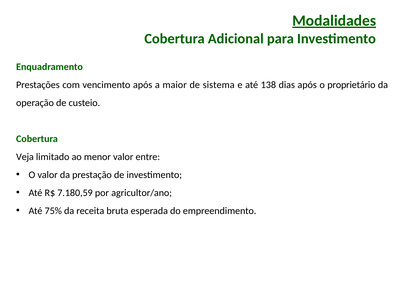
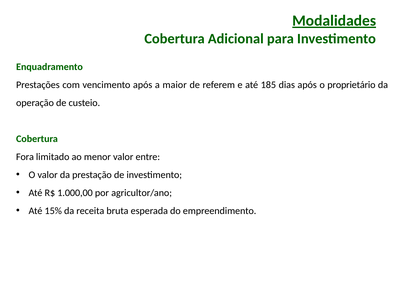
sistema: sistema -> referem
138: 138 -> 185
Veja: Veja -> Fora
7.180,59: 7.180,59 -> 1.000,00
75%: 75% -> 15%
